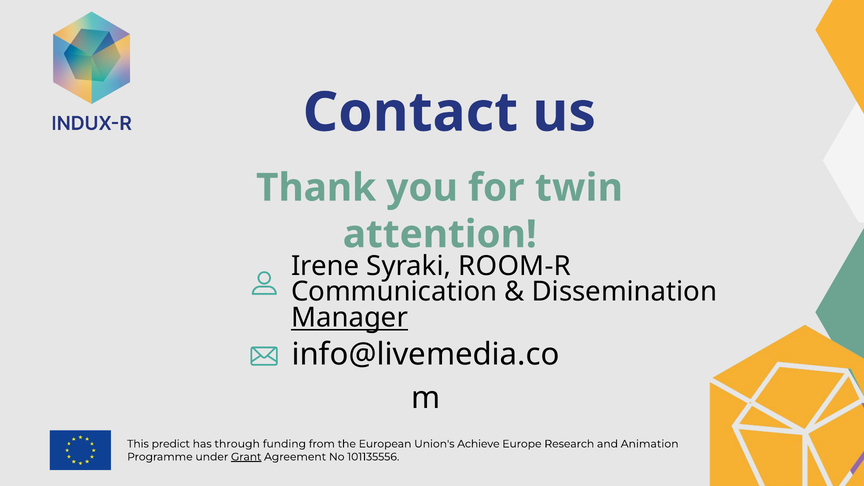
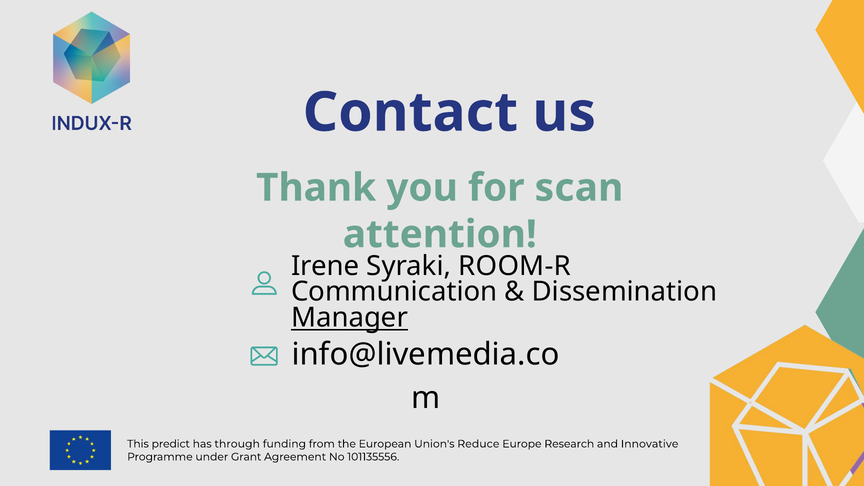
twin: twin -> scan
Achieve: Achieve -> Reduce
Animation: Animation -> Innovative
Grant underline: present -> none
